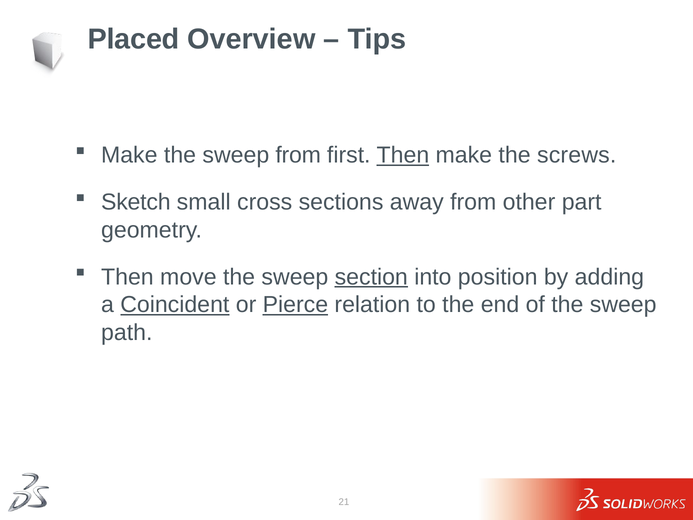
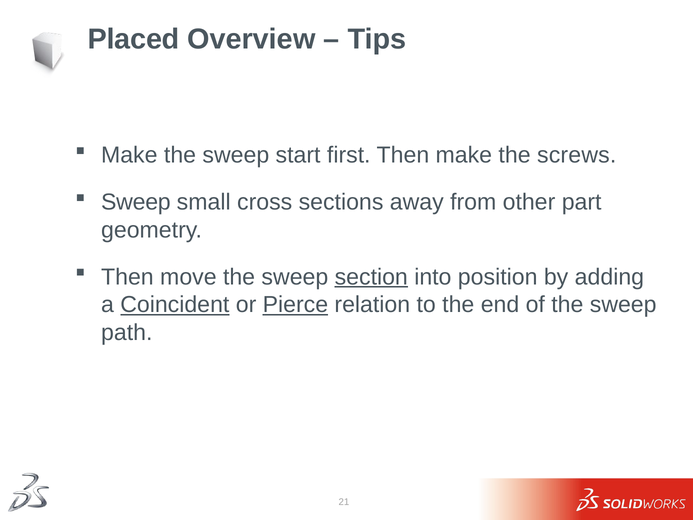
sweep from: from -> start
Then at (403, 155) underline: present -> none
Sketch at (136, 202): Sketch -> Sweep
